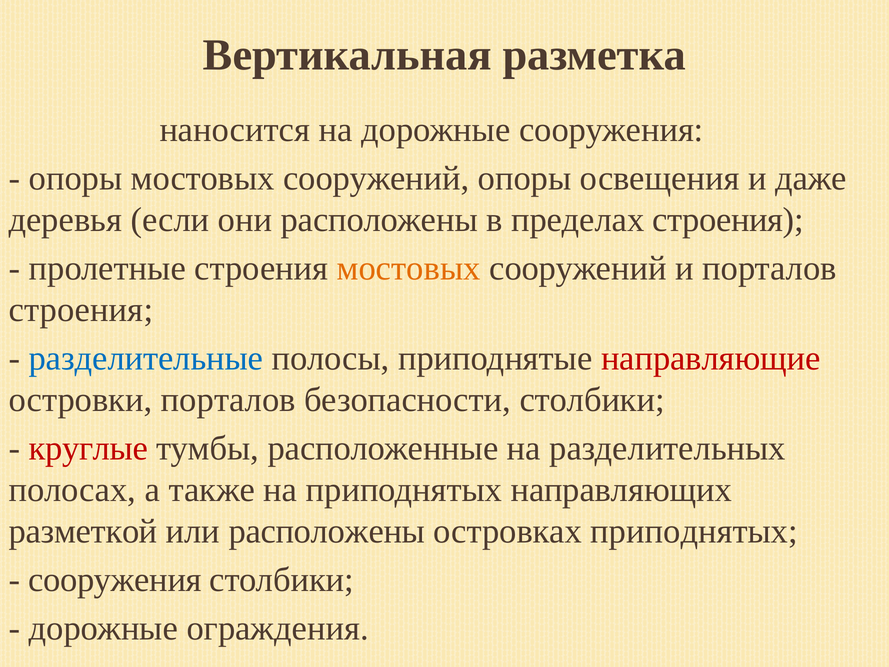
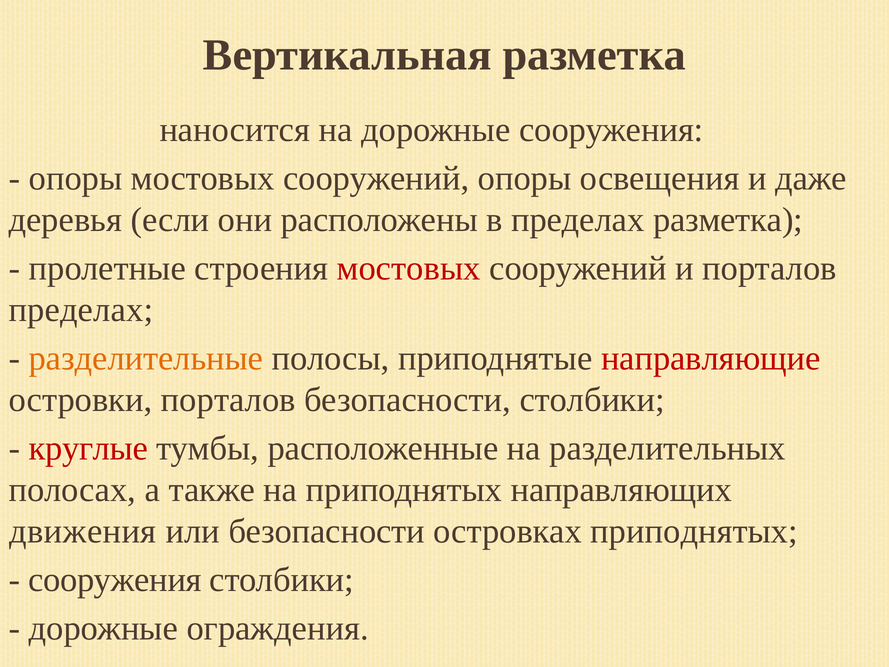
пределах строения: строения -> разметка
мостовых at (409, 268) colour: orange -> red
строения at (81, 310): строения -> пределах
разделительные colour: blue -> orange
разметкой: разметкой -> движения
или расположены: расположены -> безопасности
